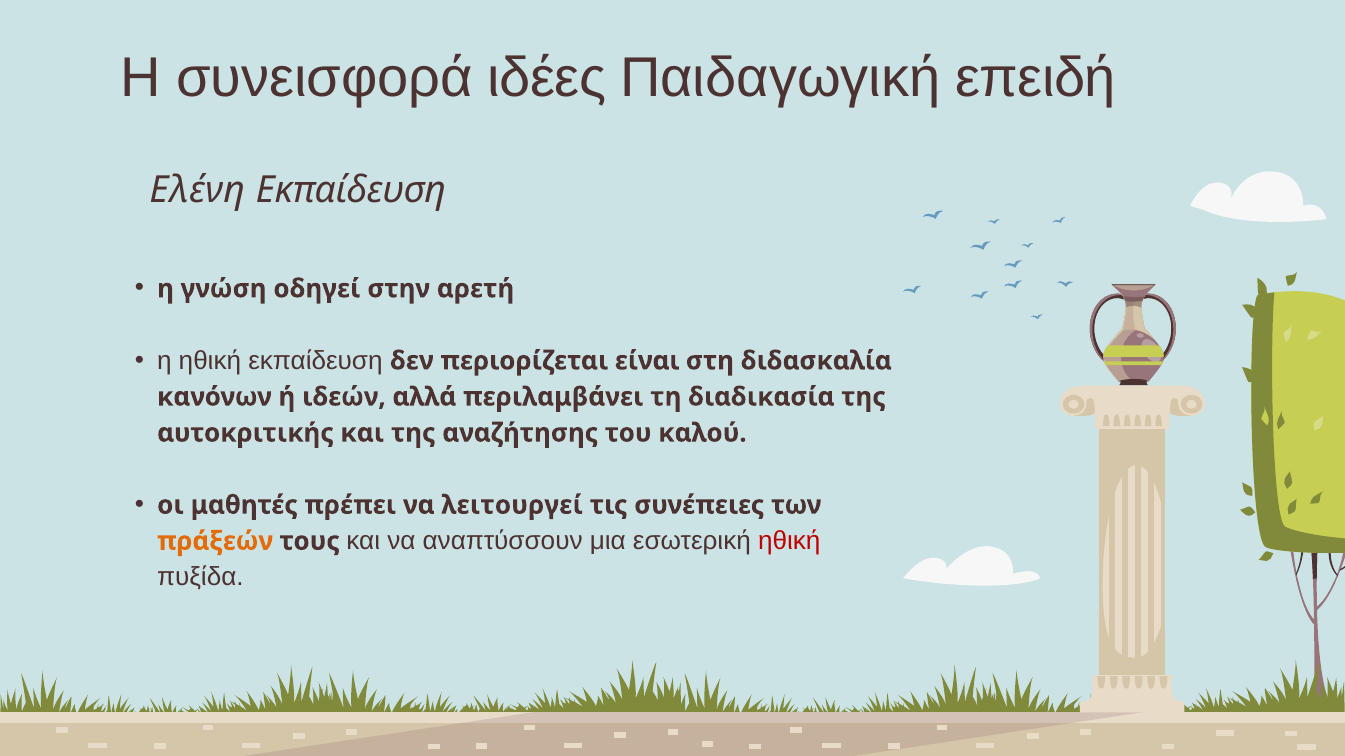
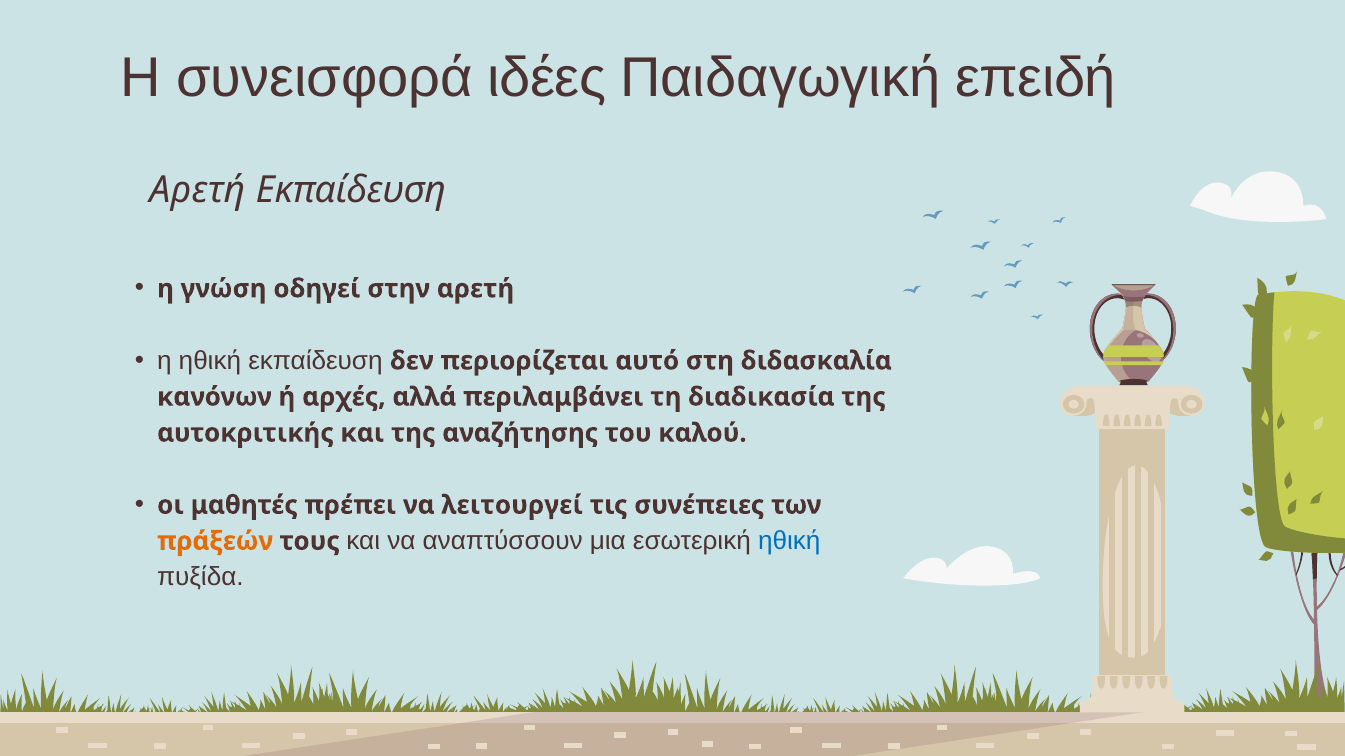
Ελένη at (197, 190): Ελένη -> Αρετή
είναι: είναι -> αυτό
ιδεών: ιδεών -> αρχές
ηθική at (789, 542) colour: red -> blue
